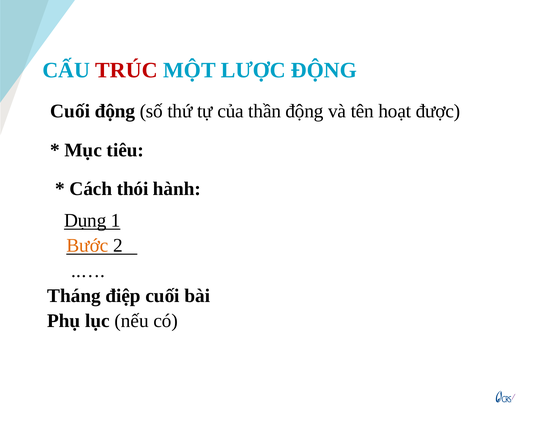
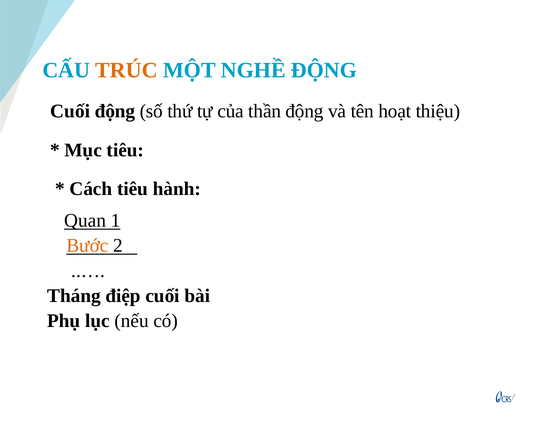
TRÚC colour: red -> orange
LƯỢC: LƯỢC -> NGHỀ
được: được -> thiệu
Cách thói: thói -> tiêu
Dụng: Dụng -> Quan
